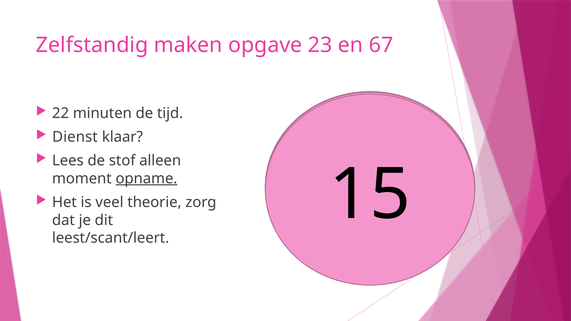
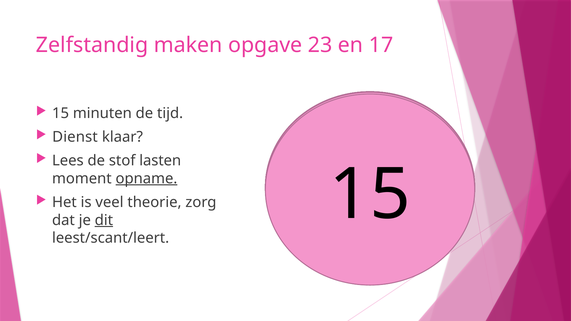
67: 67 -> 17
22 at (61, 113): 22 -> 15
alleen: alleen -> lasten
dit underline: none -> present
